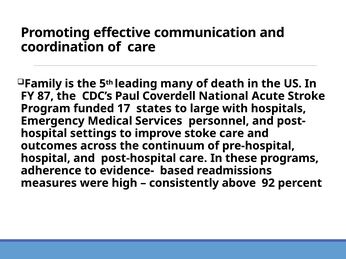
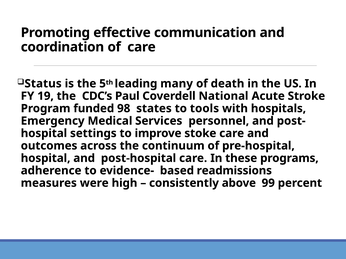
Family: Family -> Status
87: 87 -> 19
17: 17 -> 98
large: large -> tools
92: 92 -> 99
